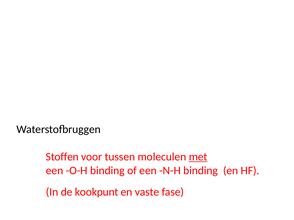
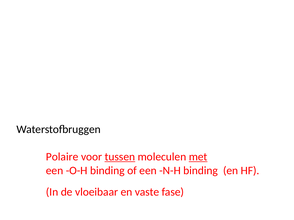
Stoffen: Stoffen -> Polaire
tussen underline: none -> present
kookpunt: kookpunt -> vloeibaar
